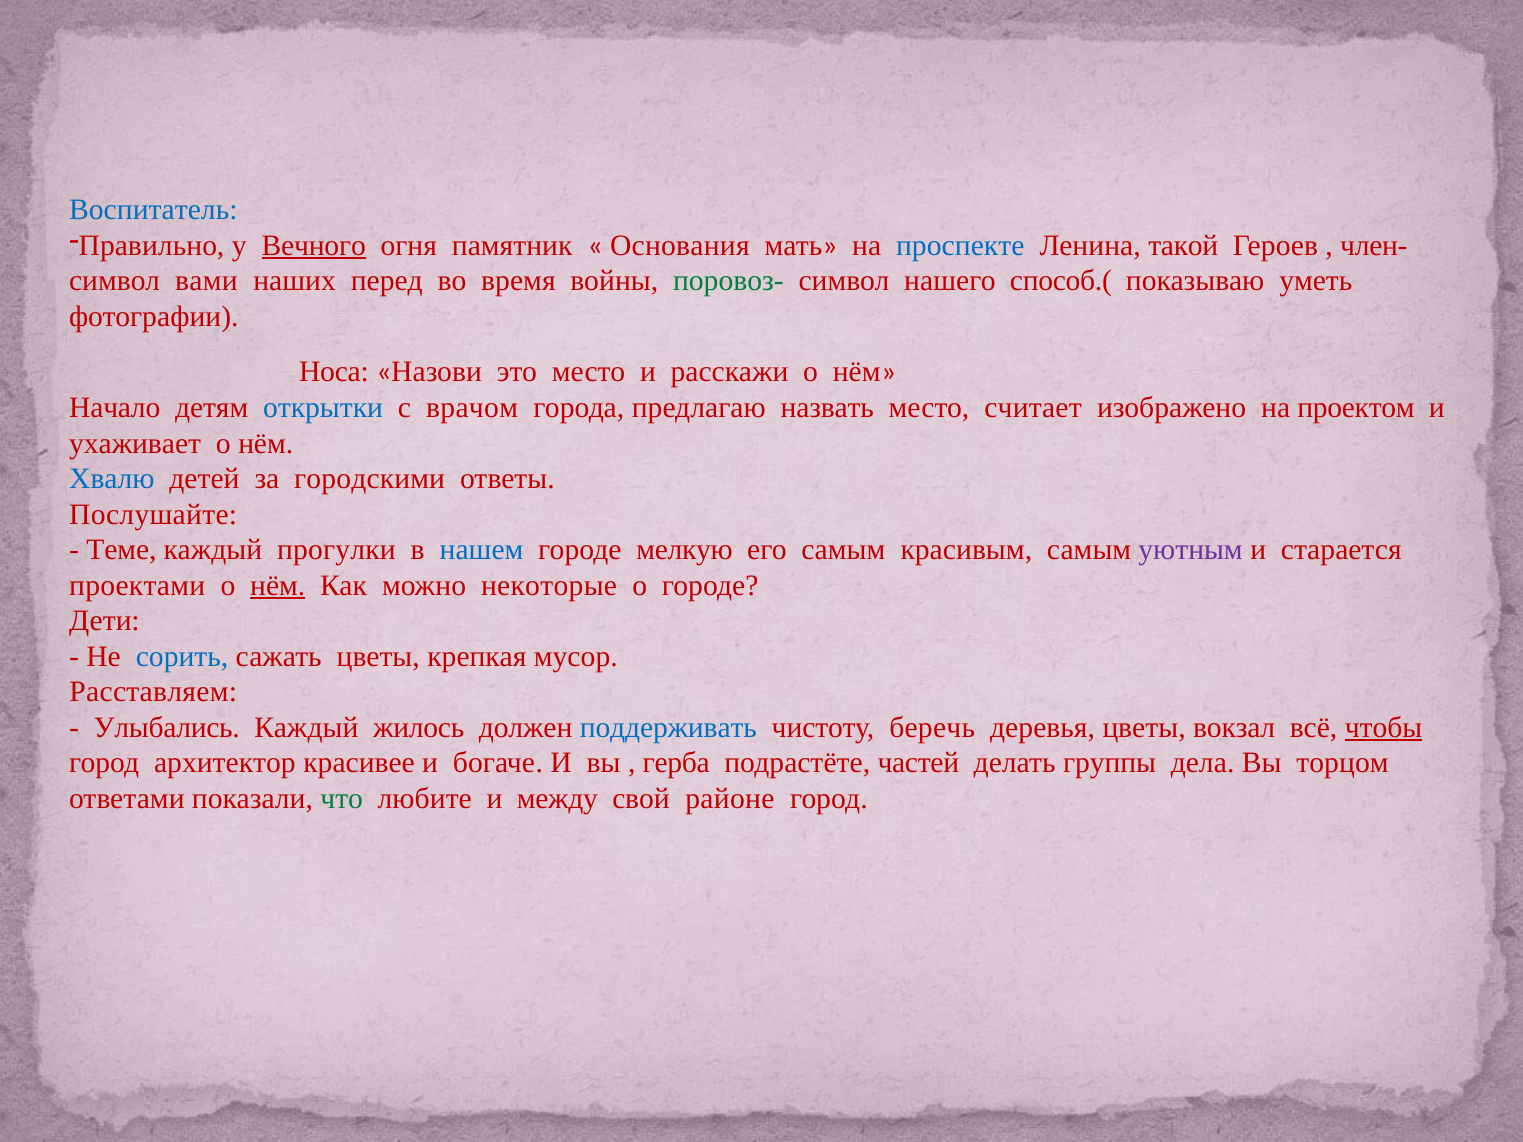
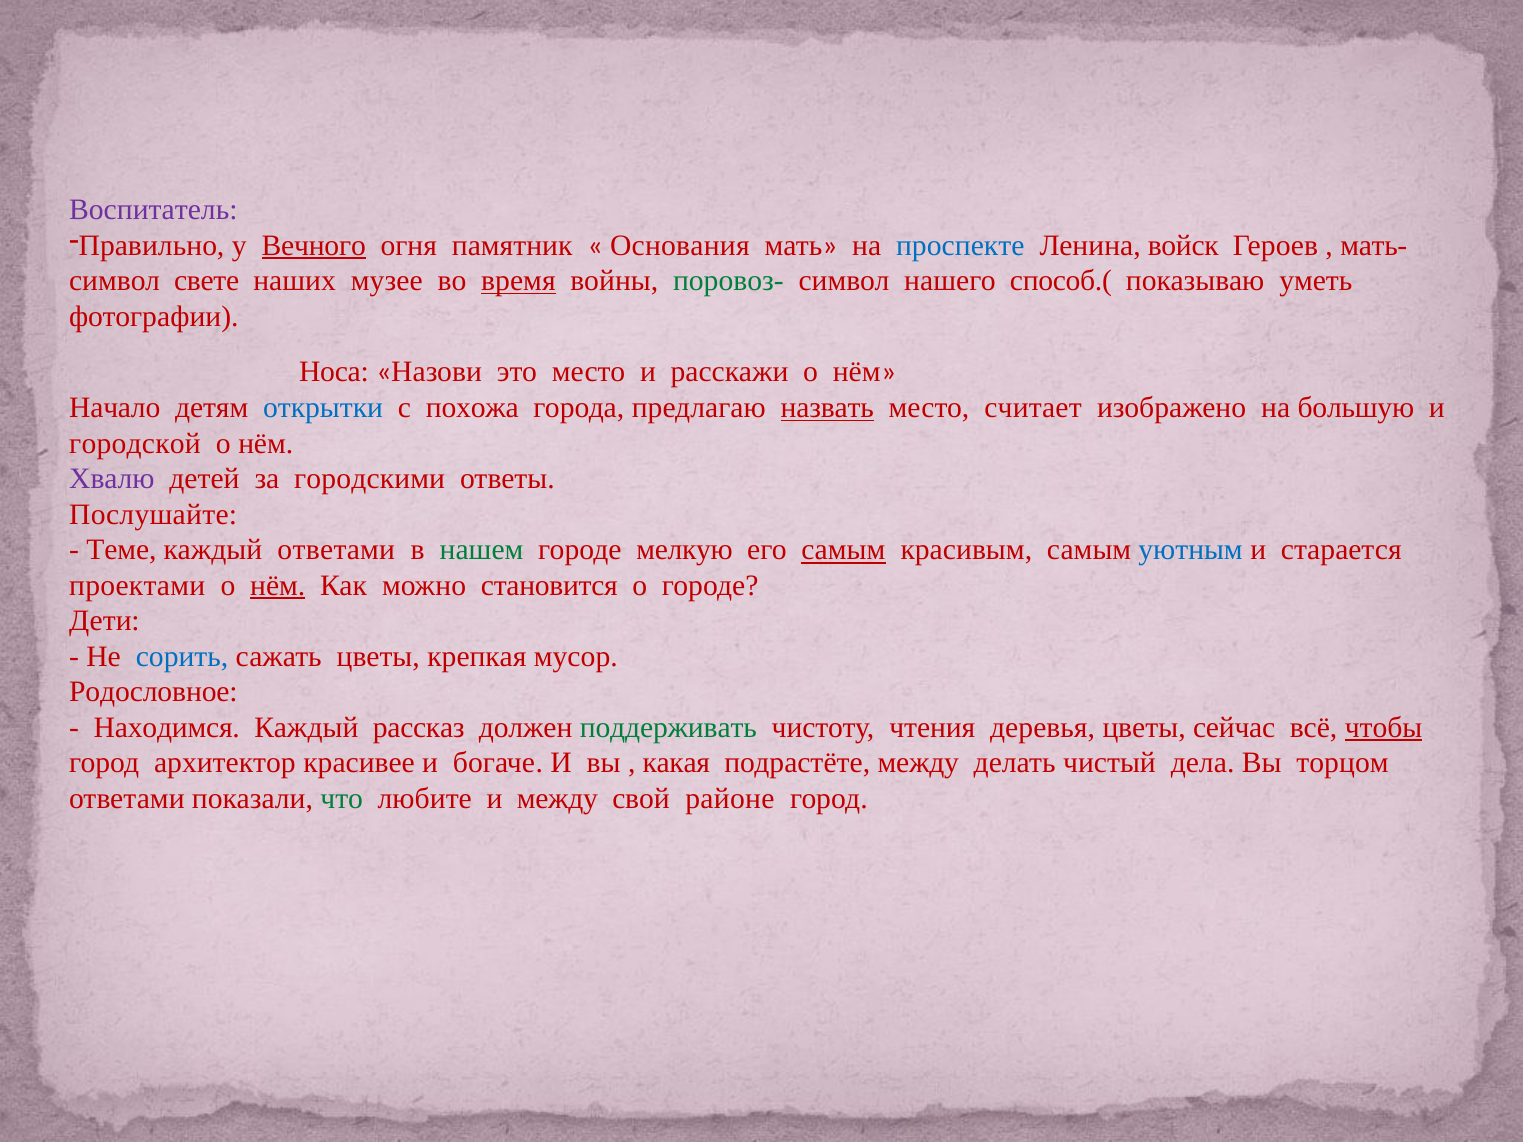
Воспитатель colour: blue -> purple
такой: такой -> войск
член-: член- -> мать-
вами: вами -> свете
перед: перед -> музее
время underline: none -> present
врачом: врачом -> похожа
назвать underline: none -> present
проектом: проектом -> большую
ухаживает: ухаживает -> городской
Хвалю colour: blue -> purple
каждый прогулки: прогулки -> ответами
нашем colour: blue -> green
самым at (843, 550) underline: none -> present
уютным colour: purple -> blue
некоторые: некоторые -> становится
Расставляем: Расставляем -> Родословное
Улыбались: Улыбались -> Находимся
жилось: жилось -> рассказ
поддерживать colour: blue -> green
беречь: беречь -> чтения
вокзал: вокзал -> сейчас
герба: герба -> какая
подрастёте частей: частей -> между
группы: группы -> чистый
